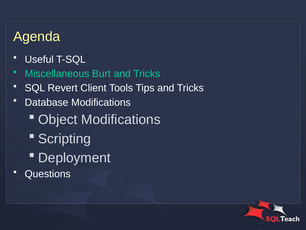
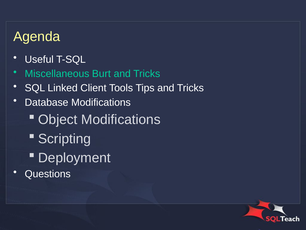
Revert: Revert -> Linked
